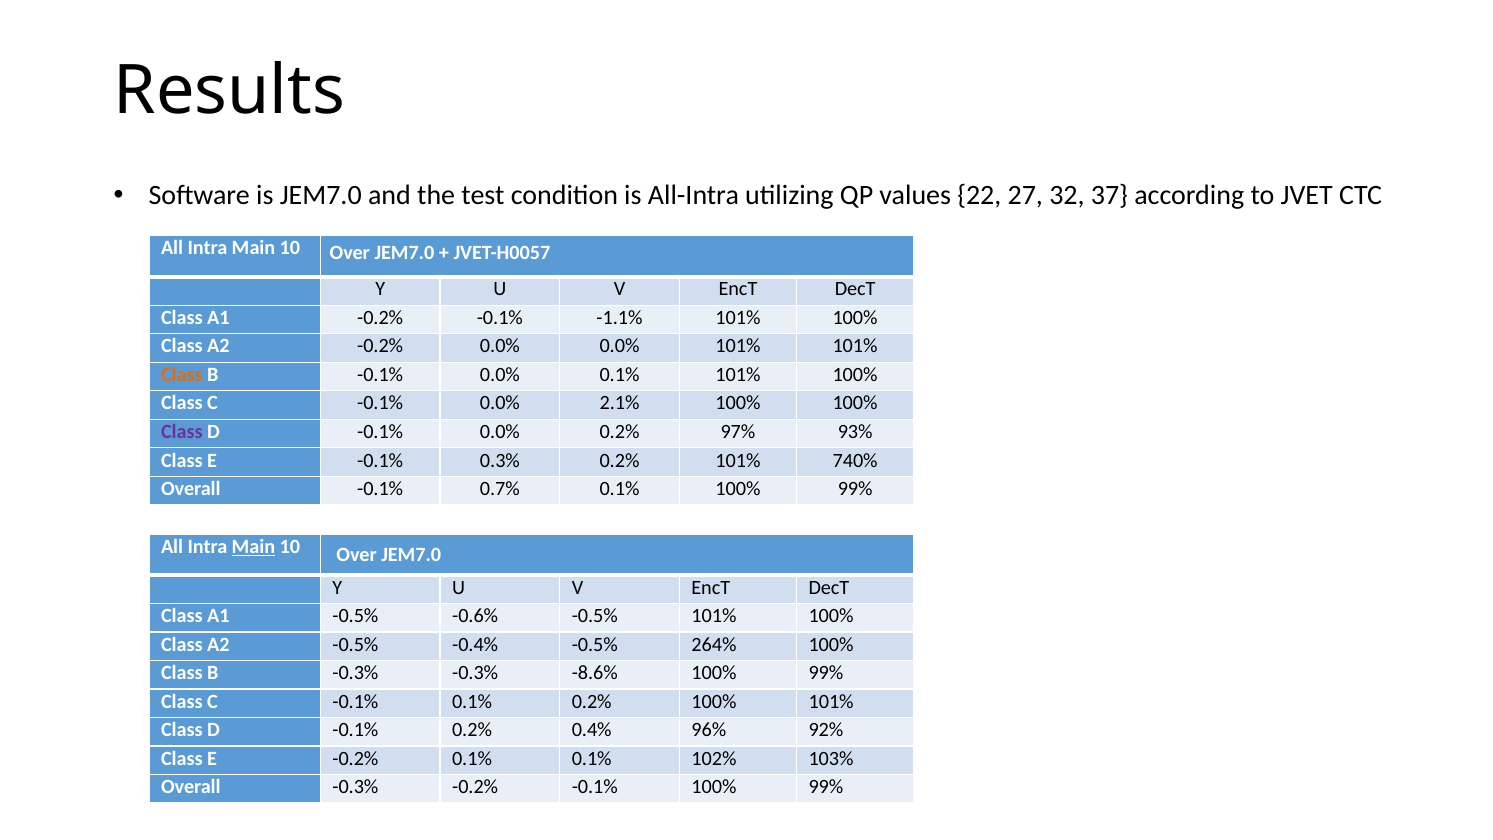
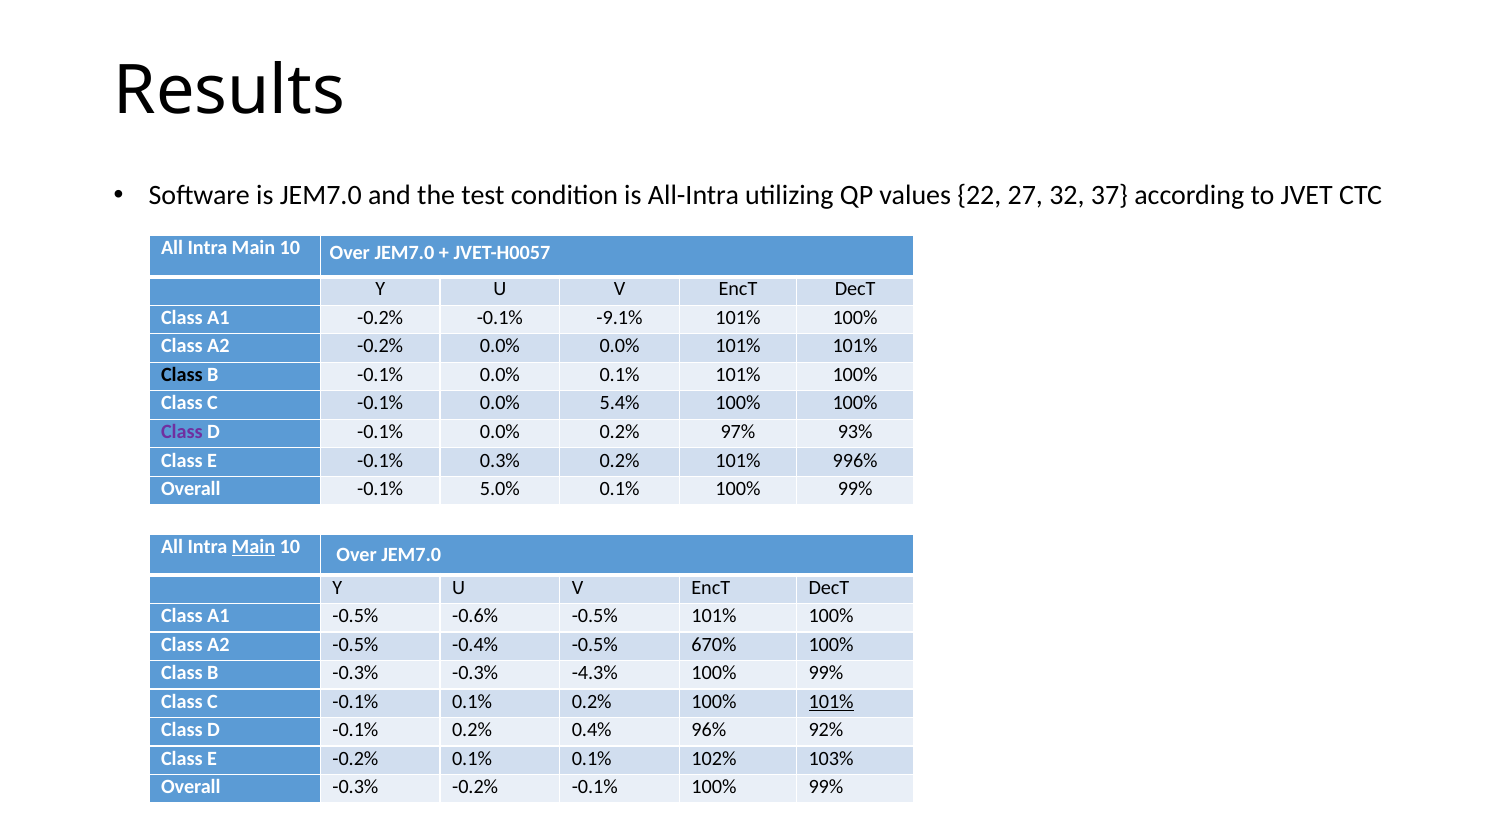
-1.1%: -1.1% -> -9.1%
Class at (182, 375) colour: orange -> black
2.1%: 2.1% -> 5.4%
740%: 740% -> 996%
0.7%: 0.7% -> 5.0%
264%: 264% -> 670%
-8.6%: -8.6% -> -4.3%
101% at (831, 701) underline: none -> present
